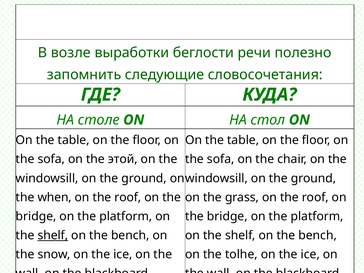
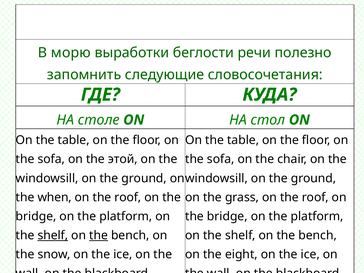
возле: возле -> морю
the at (99, 235) underline: none -> present
tolhe: tolhe -> eight
